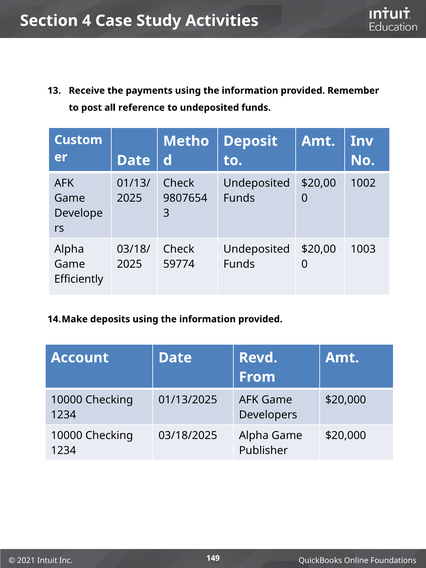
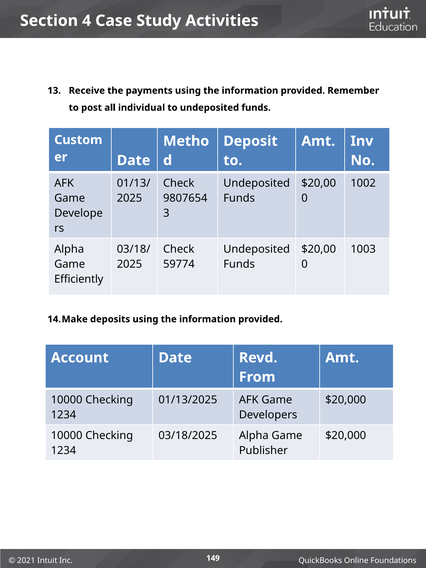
reference: reference -> individual
